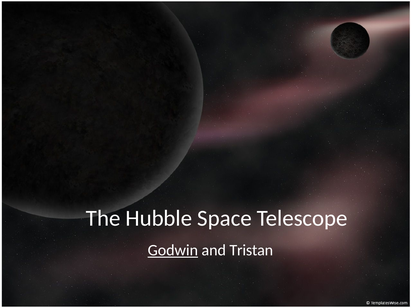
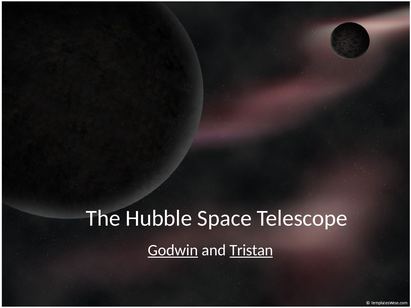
Tristan underline: none -> present
